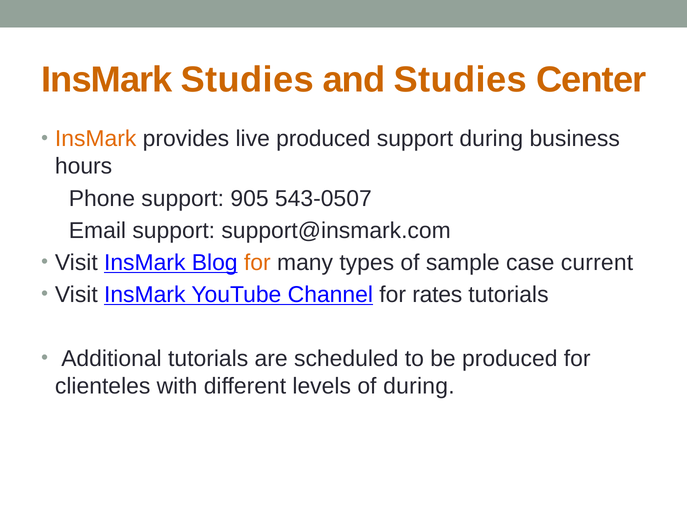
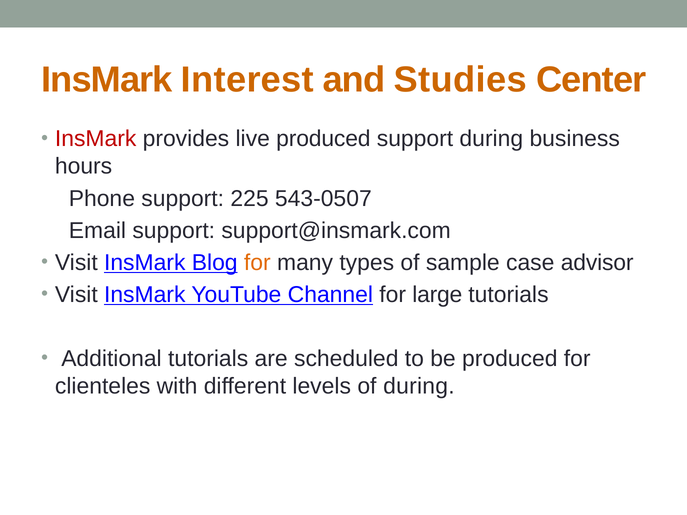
InsMark Studies: Studies -> Interest
InsMark at (96, 139) colour: orange -> red
905: 905 -> 225
current: current -> advisor
rates: rates -> large
